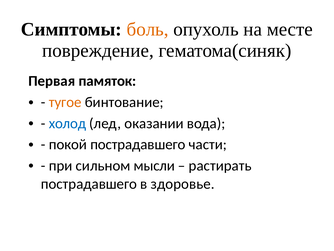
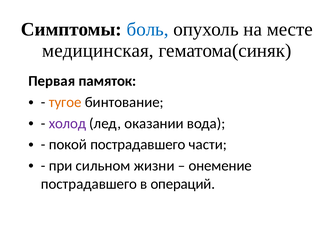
боль colour: orange -> blue
повреждение: повреждение -> медицинская
холод colour: blue -> purple
мысли: мысли -> жизни
растирать: растирать -> онемение
здоровье: здоровье -> операций
